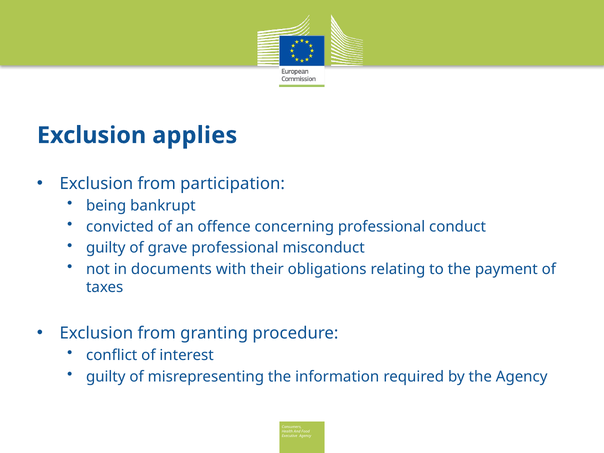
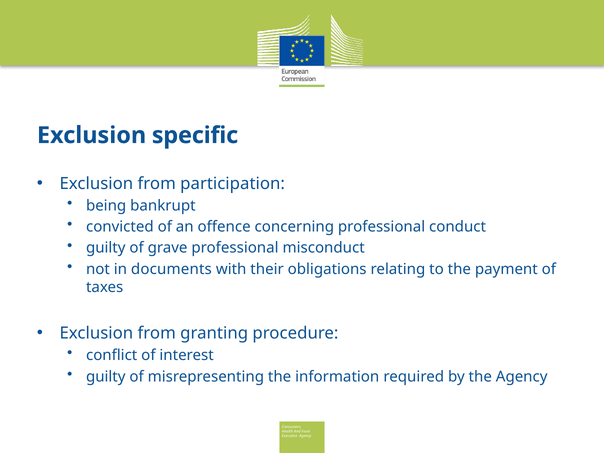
applies: applies -> specific
